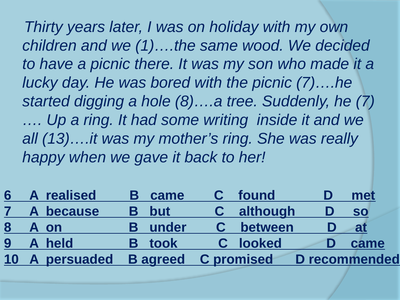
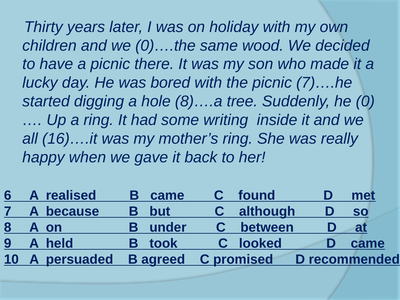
1)….the: 1)….the -> 0)….the
he 7: 7 -> 0
13)….it: 13)….it -> 16)….it
